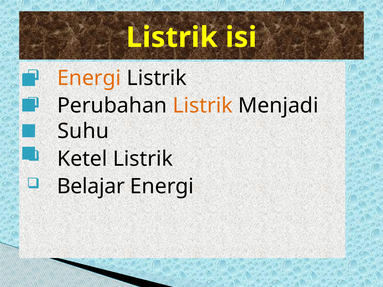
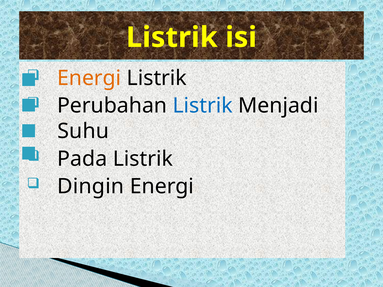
Listrik at (203, 106) colour: orange -> blue
Ketel: Ketel -> Pada
Belajar: Belajar -> Dingin
